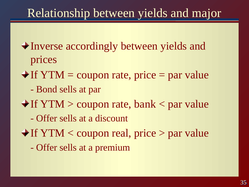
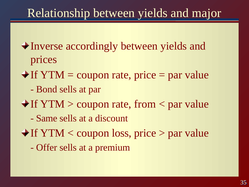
bank: bank -> from
Offer at (47, 118): Offer -> Same
real: real -> loss
